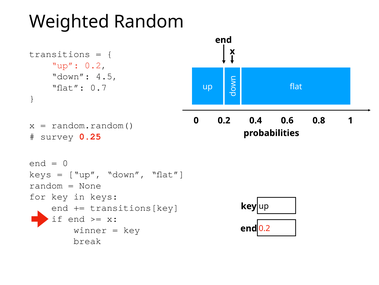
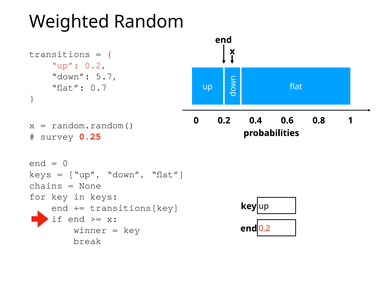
4.5: 4.5 -> 5.7
random at (46, 185): random -> chains
